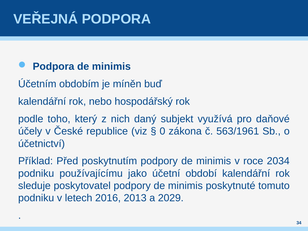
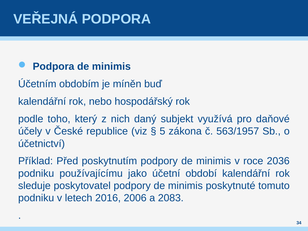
0: 0 -> 5
563/1961: 563/1961 -> 563/1957
2034: 2034 -> 2036
2013: 2013 -> 2006
2029: 2029 -> 2083
